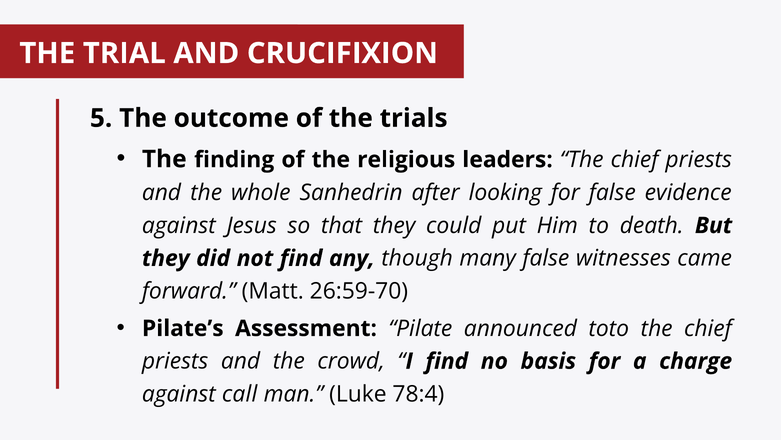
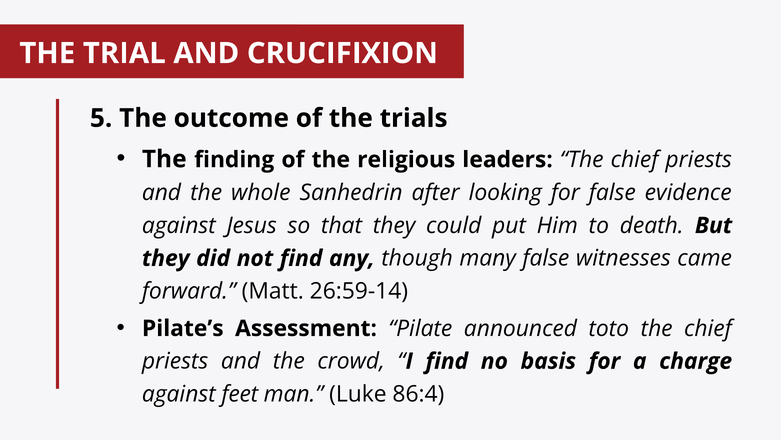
26:59-70: 26:59-70 -> 26:59-14
call: call -> feet
78:4: 78:4 -> 86:4
